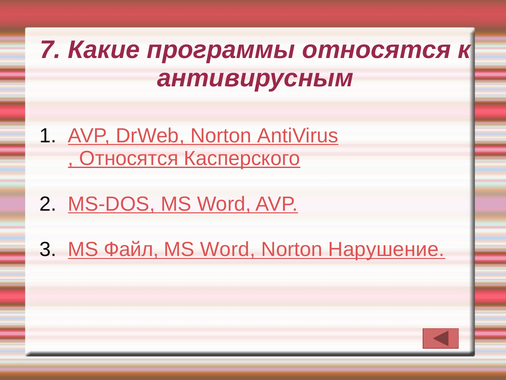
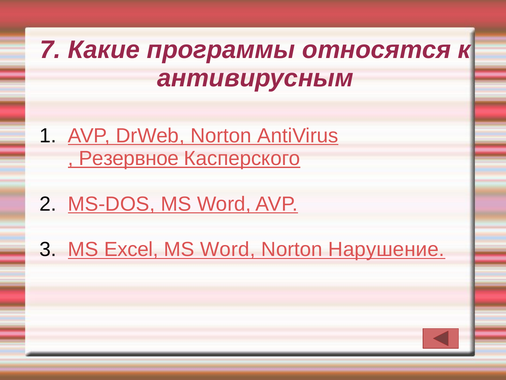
Относятся at (129, 158): Относятся -> Резервное
Файл: Файл -> Excel
